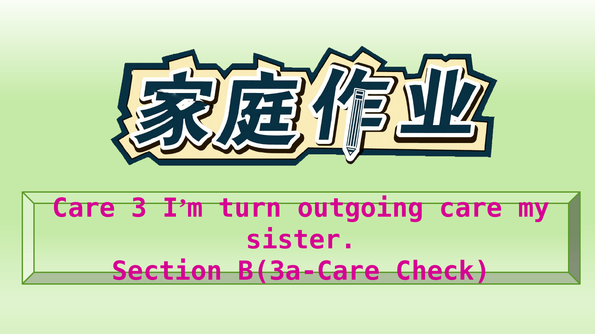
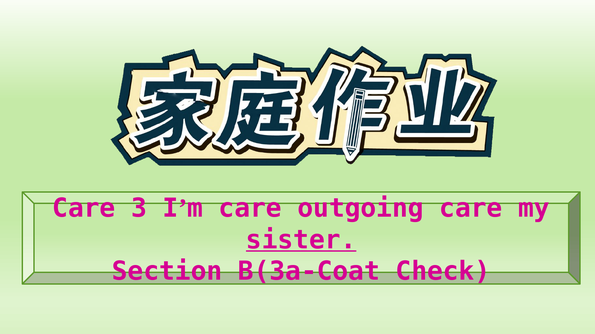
I’m turn: turn -> care
sister underline: none -> present
B(3a-Care: B(3a-Care -> B(3a-Coat
